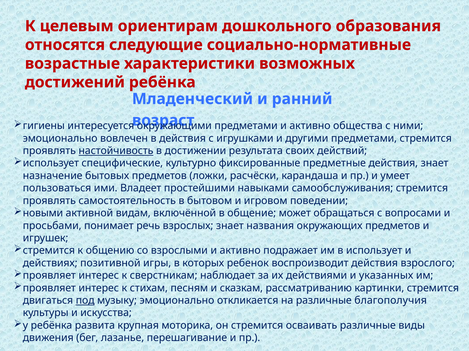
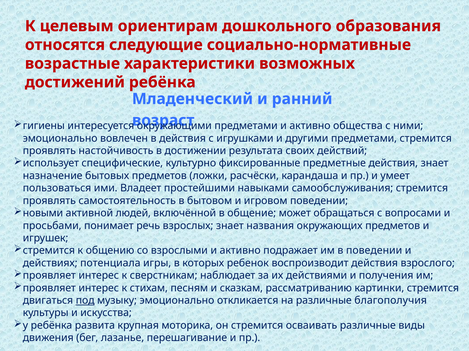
настойчивость underline: present -> none
видам: видам -> людей
в использует: использует -> поведении
позитивной: позитивной -> потенциала
указанных: указанных -> получения
